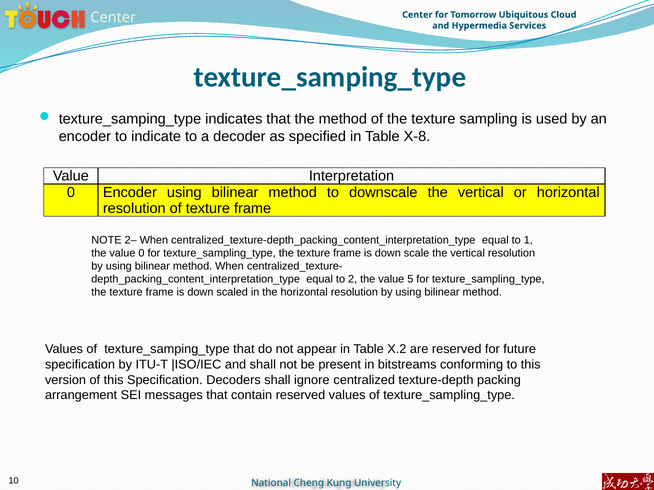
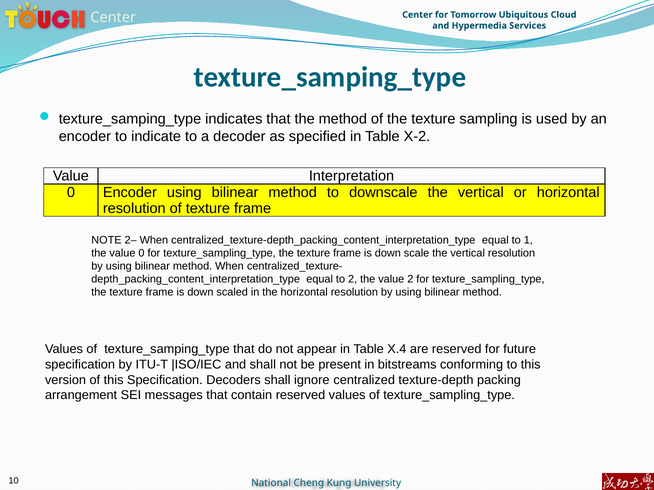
X‑8: X‑8 -> X‑2
value 5: 5 -> 2
X.2: X.2 -> X.4
